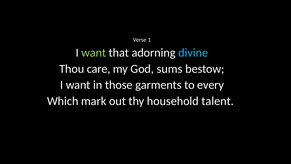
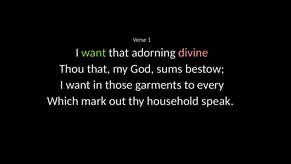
divine colour: light blue -> pink
Thou care: care -> that
talent: talent -> speak
